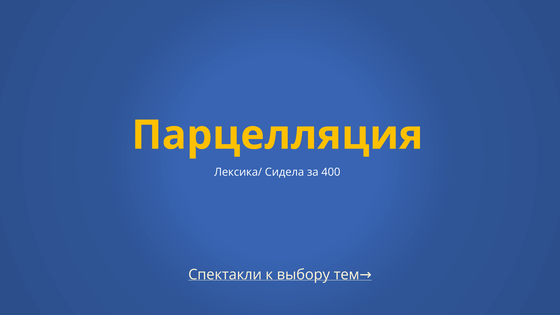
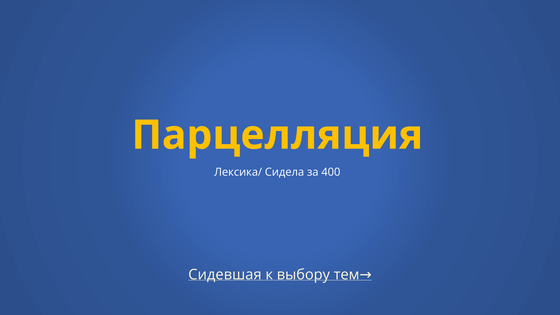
Спектакли: Спектакли -> Сидевшая
